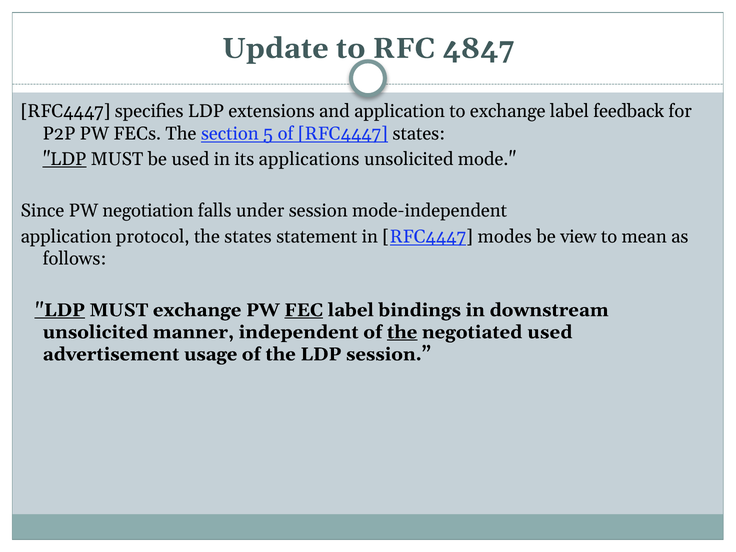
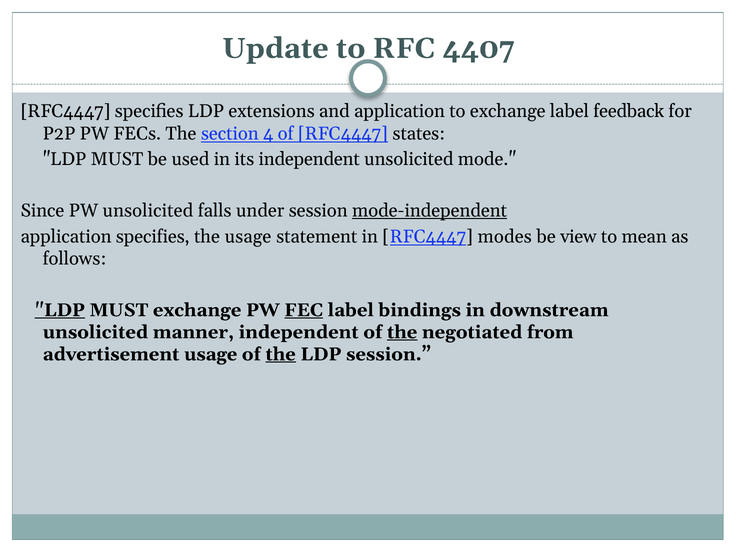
4847: 4847 -> 4407
5: 5 -> 4
LDP at (65, 159) underline: present -> none
its applications: applications -> independent
PW negotiation: negotiation -> unsolicited
mode-independent underline: none -> present
application protocol: protocol -> specifies
the states: states -> usage
negotiated used: used -> from
the at (281, 354) underline: none -> present
